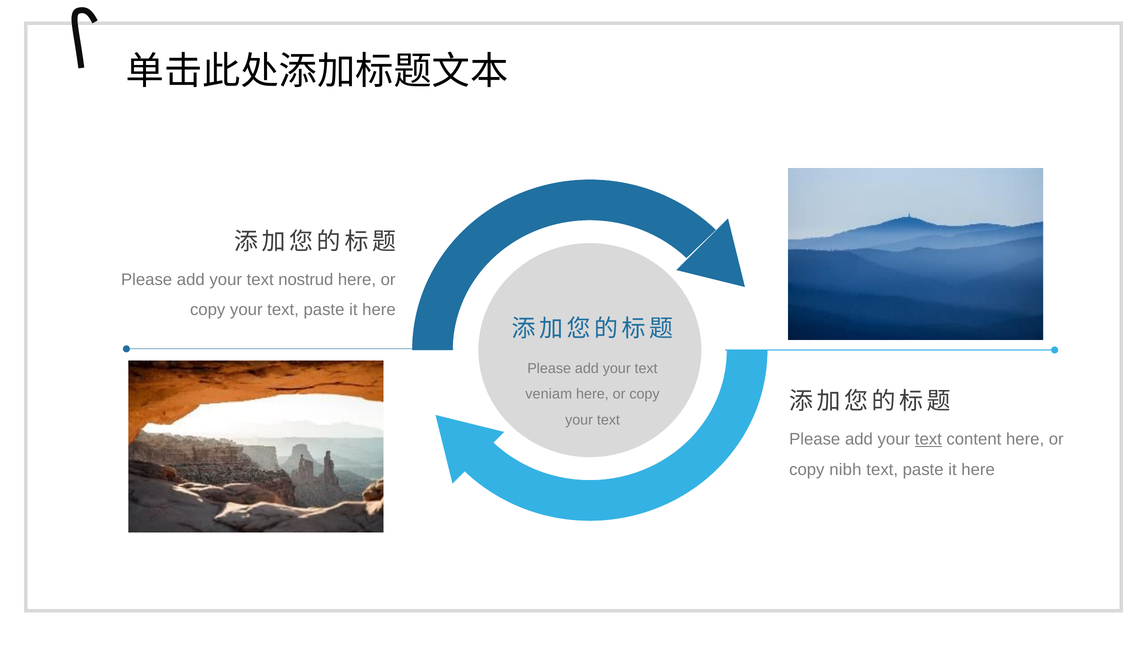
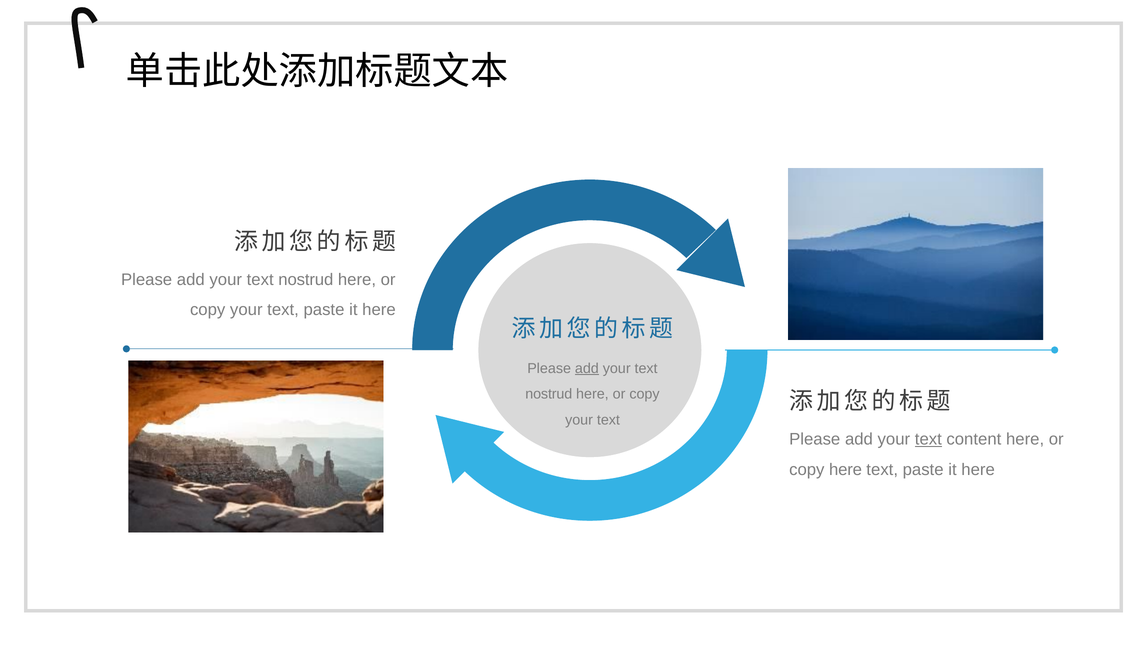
add at (587, 368) underline: none -> present
veniam at (549, 394): veniam -> nostrud
copy nibh: nibh -> here
